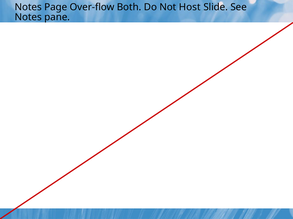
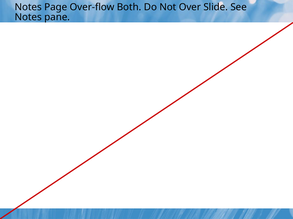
Host: Host -> Over
